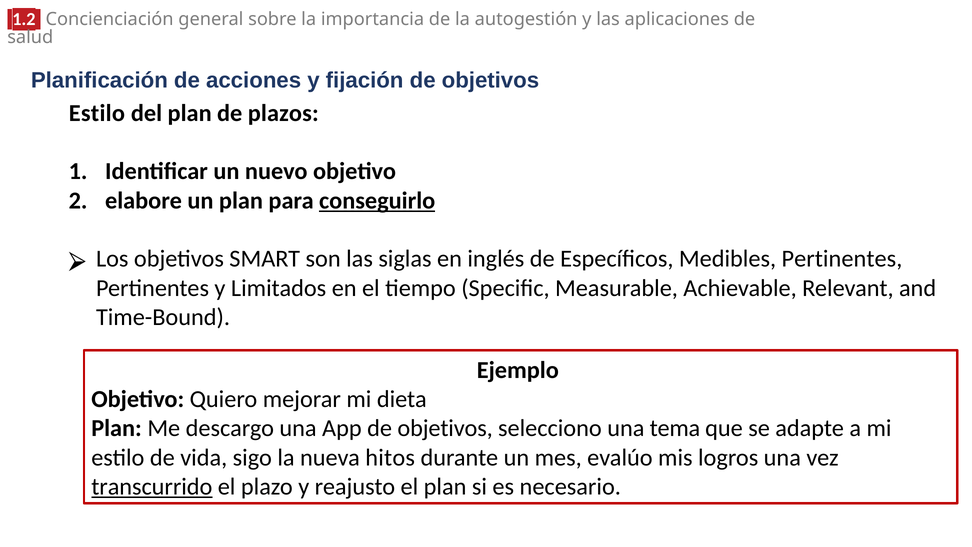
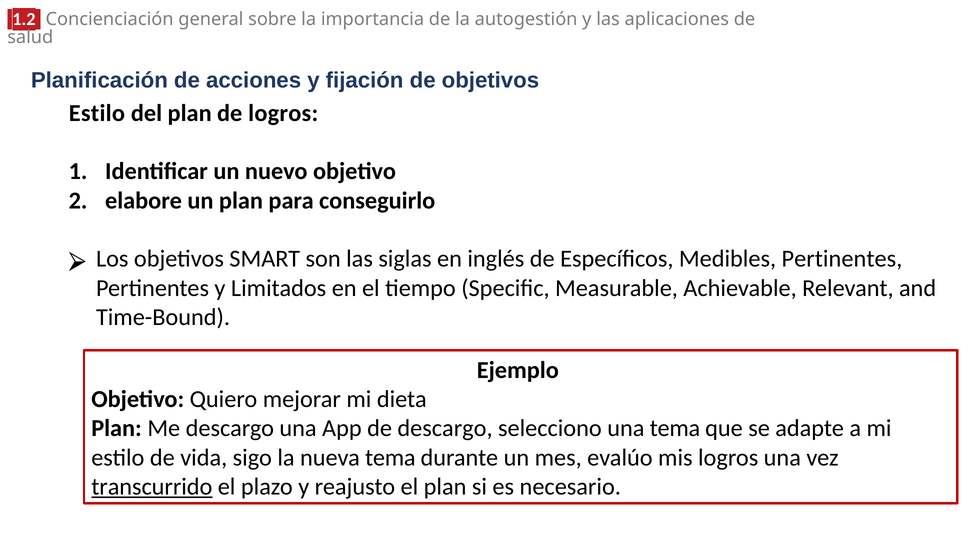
de plazos: plazos -> logros
conseguirlo underline: present -> none
App de objetivos: objetivos -> descargo
nueva hitos: hitos -> tema
